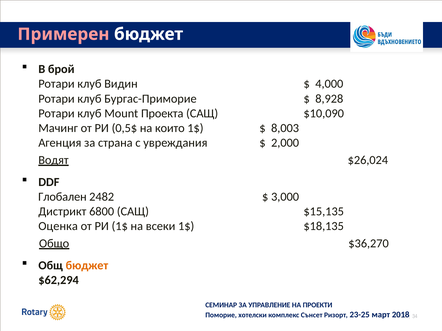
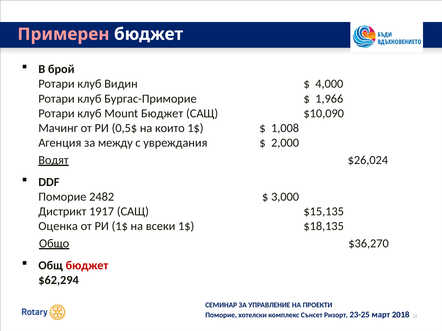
8,928: 8,928 -> 1,966
Mount Проекта: Проекта -> Бюджет
8,003: 8,003 -> 1,008
страна: страна -> между
Глобален at (62, 197): Глобален -> Поморие
6800: 6800 -> 1917
бюджет at (87, 266) colour: orange -> red
